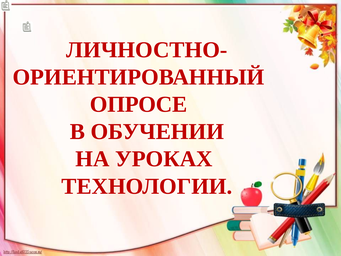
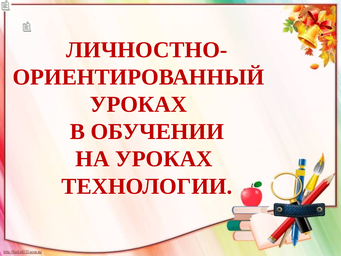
ОПРОСЕ at (139, 104): ОПРОСЕ -> УРОКАХ
